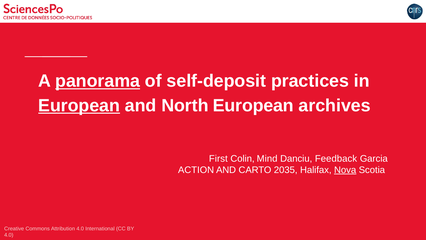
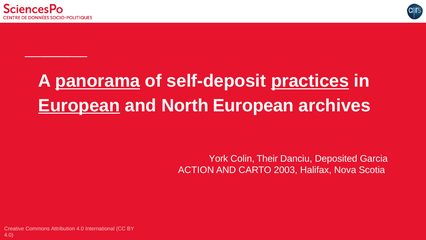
practices underline: none -> present
First: First -> York
Mind: Mind -> Their
Feedback: Feedback -> Deposited
2035: 2035 -> 2003
Nova underline: present -> none
